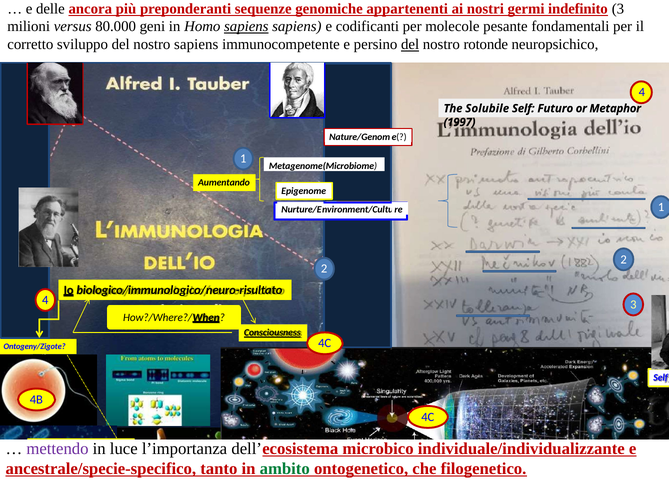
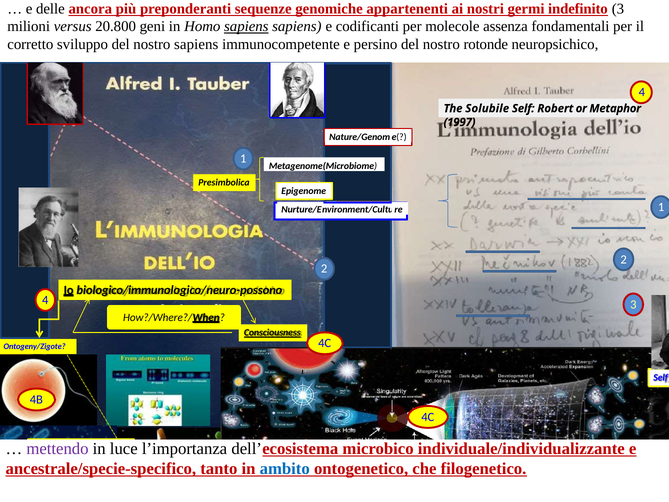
80.000: 80.000 -> 20.800
pesante: pesante -> assenza
del at (410, 44) underline: present -> none
Futuro: Futuro -> Robert
Aumentando: Aumentando -> Presimbolica
biologico/immunologico/neuro-risultato: biologico/immunologico/neuro-risultato -> biologico/immunologico/neuro-possono
ambito colour: green -> blue
